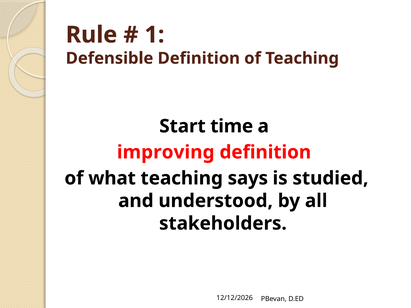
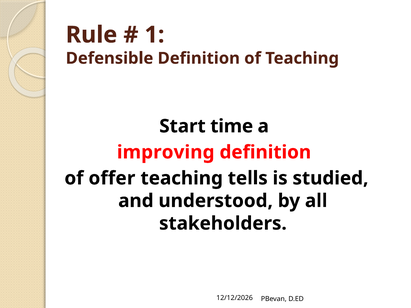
what: what -> offer
says: says -> tells
